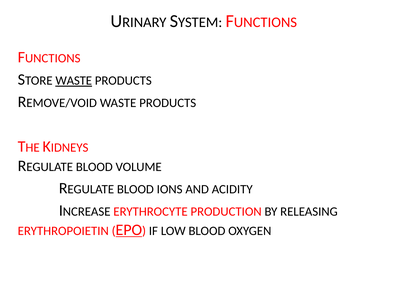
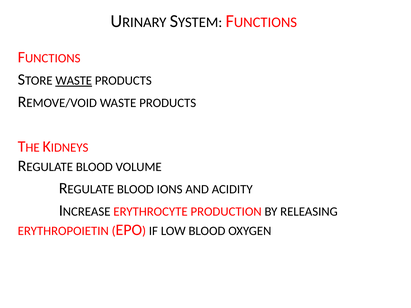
EPO underline: present -> none
